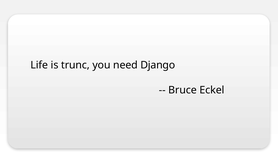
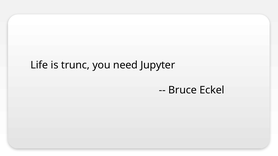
Django: Django -> Jupyter
